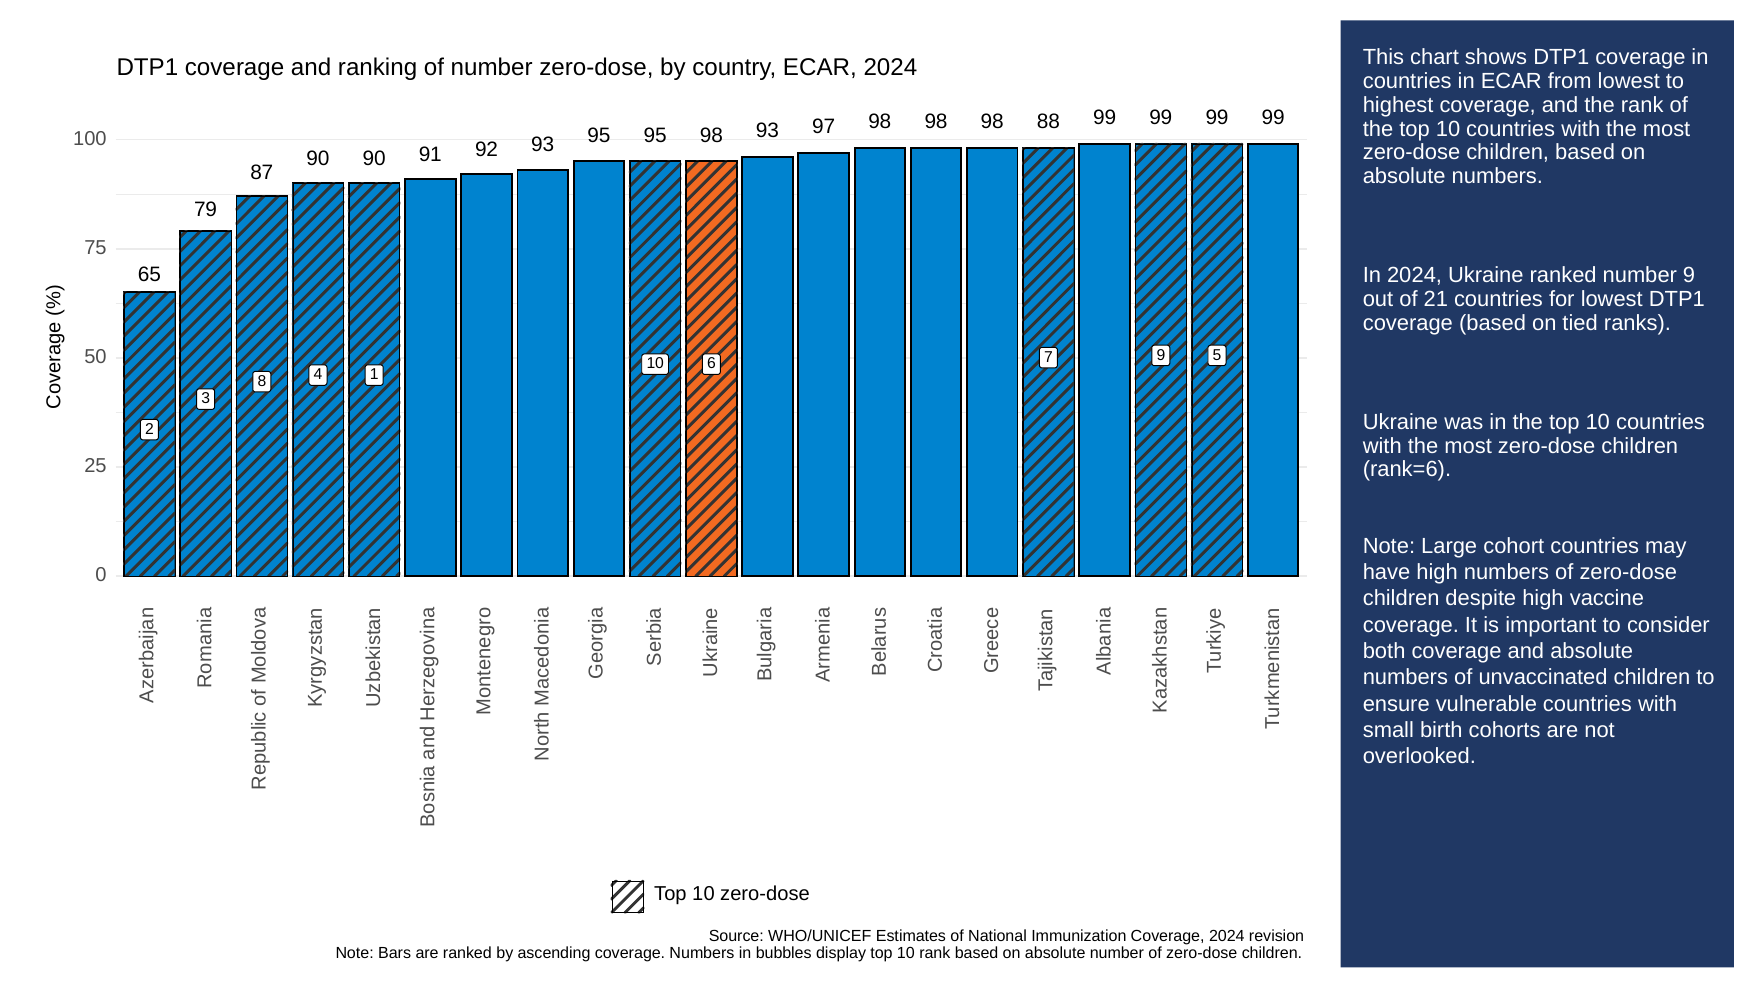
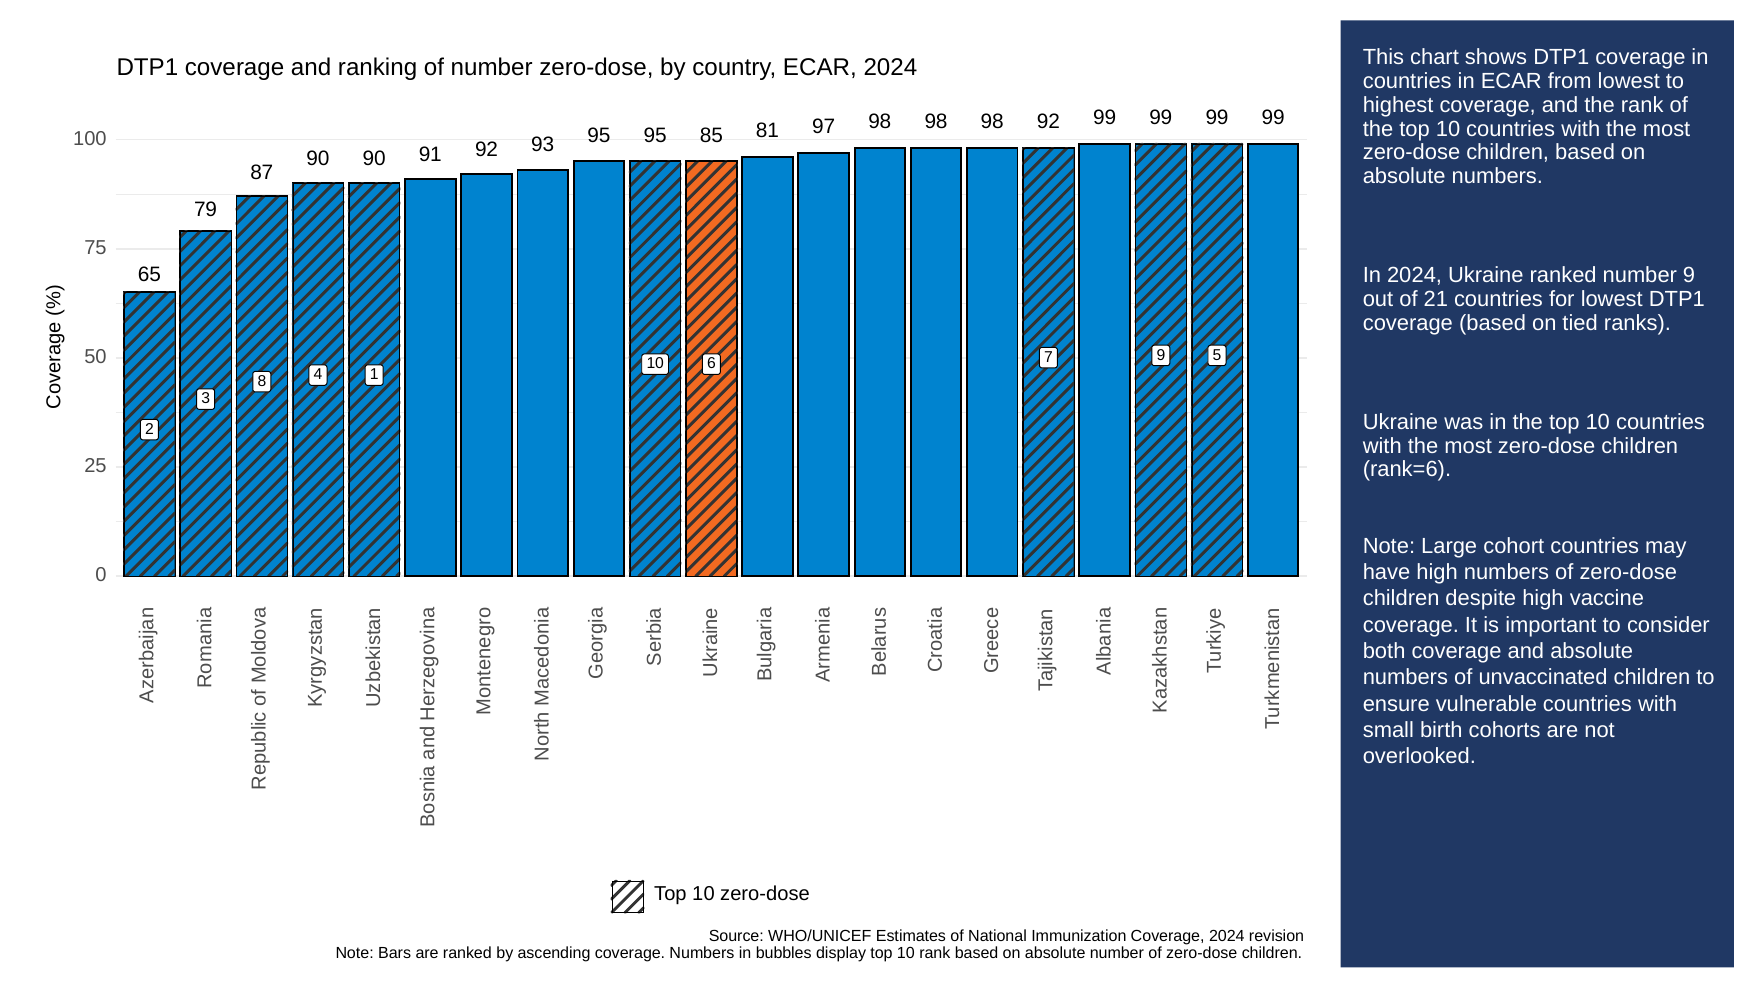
95 93: 93 -> 81
97 88: 88 -> 92
93 98: 98 -> 85
